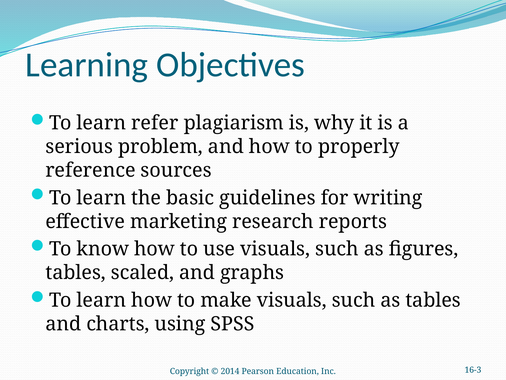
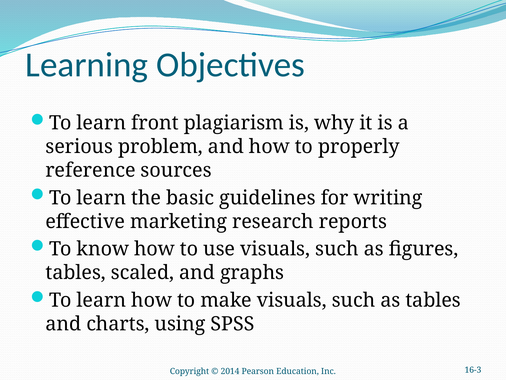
refer: refer -> front
